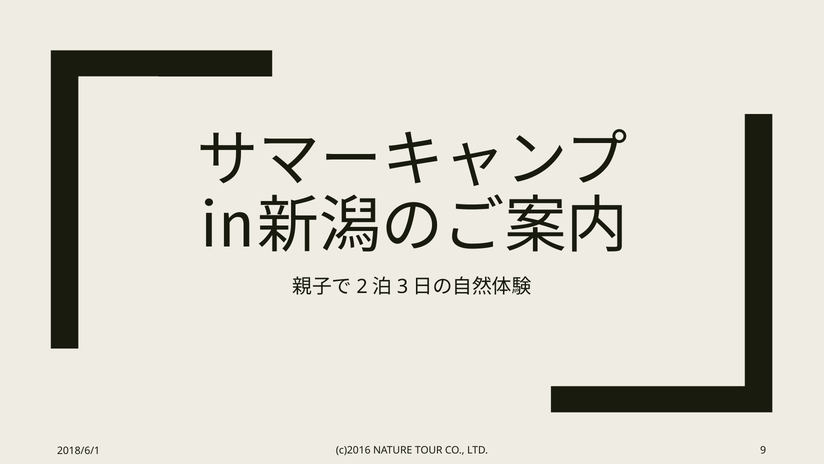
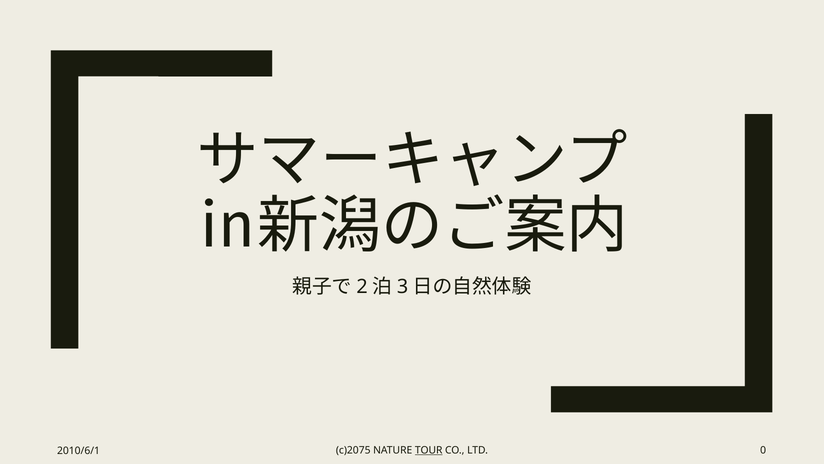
c)2016: c)2016 -> c)2075
TOUR underline: none -> present
9: 9 -> 0
2018/6/1: 2018/6/1 -> 2010/6/1
